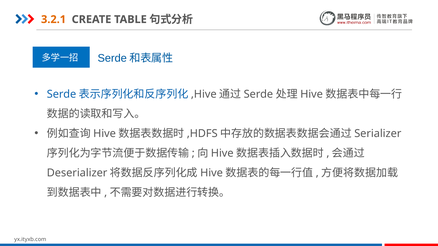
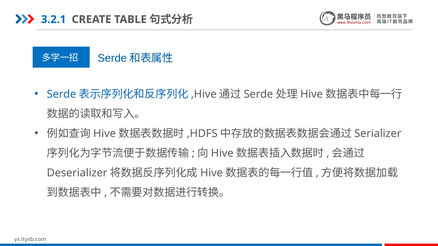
3.2.1 colour: orange -> blue
